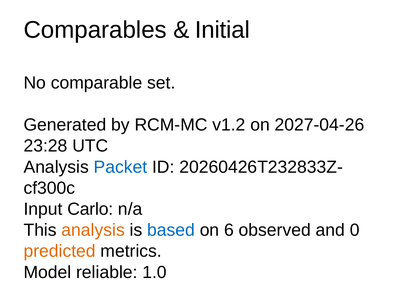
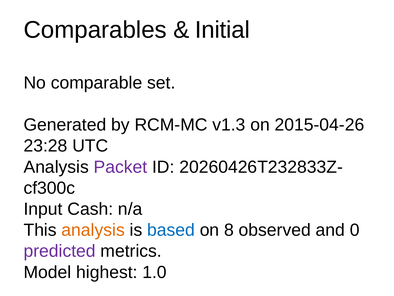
v1.2: v1.2 -> v1.3
2027-04-26: 2027-04-26 -> 2015-04-26
Packet colour: blue -> purple
Carlo: Carlo -> Cash
6: 6 -> 8
predicted colour: orange -> purple
reliable: reliable -> highest
